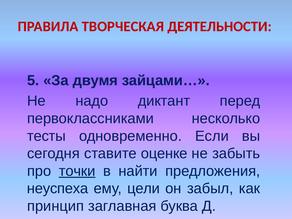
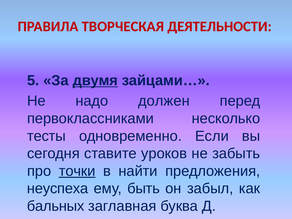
двумя underline: none -> present
диктант: диктант -> должен
оценке: оценке -> уроков
цели: цели -> быть
принцип: принцип -> бальных
